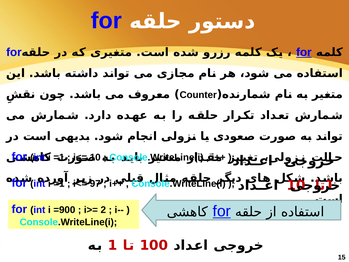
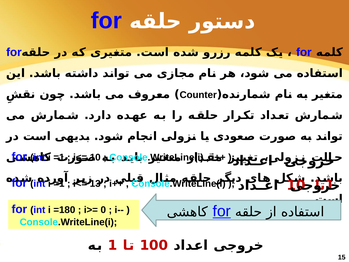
for at (304, 52) underline: present -> none
97: 97 -> 13
=900: =900 -> =180
i>= 2: 2 -> 0
